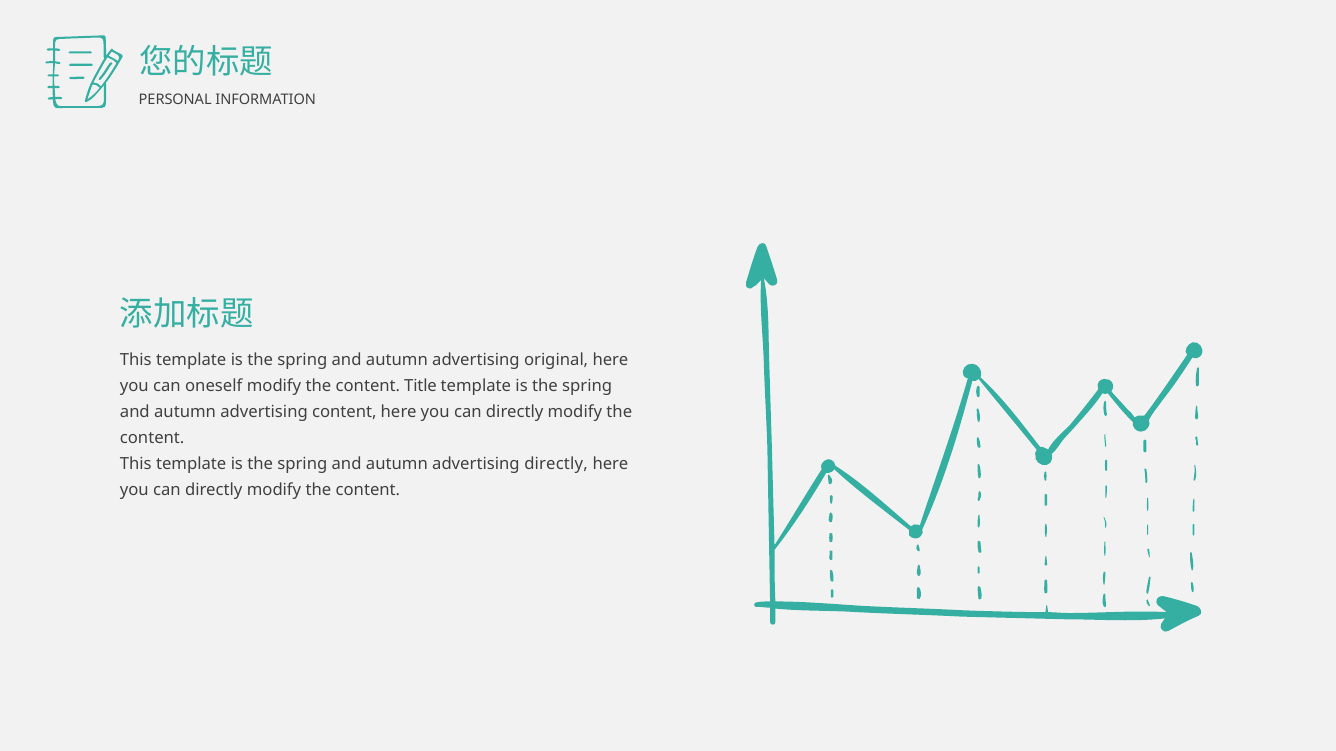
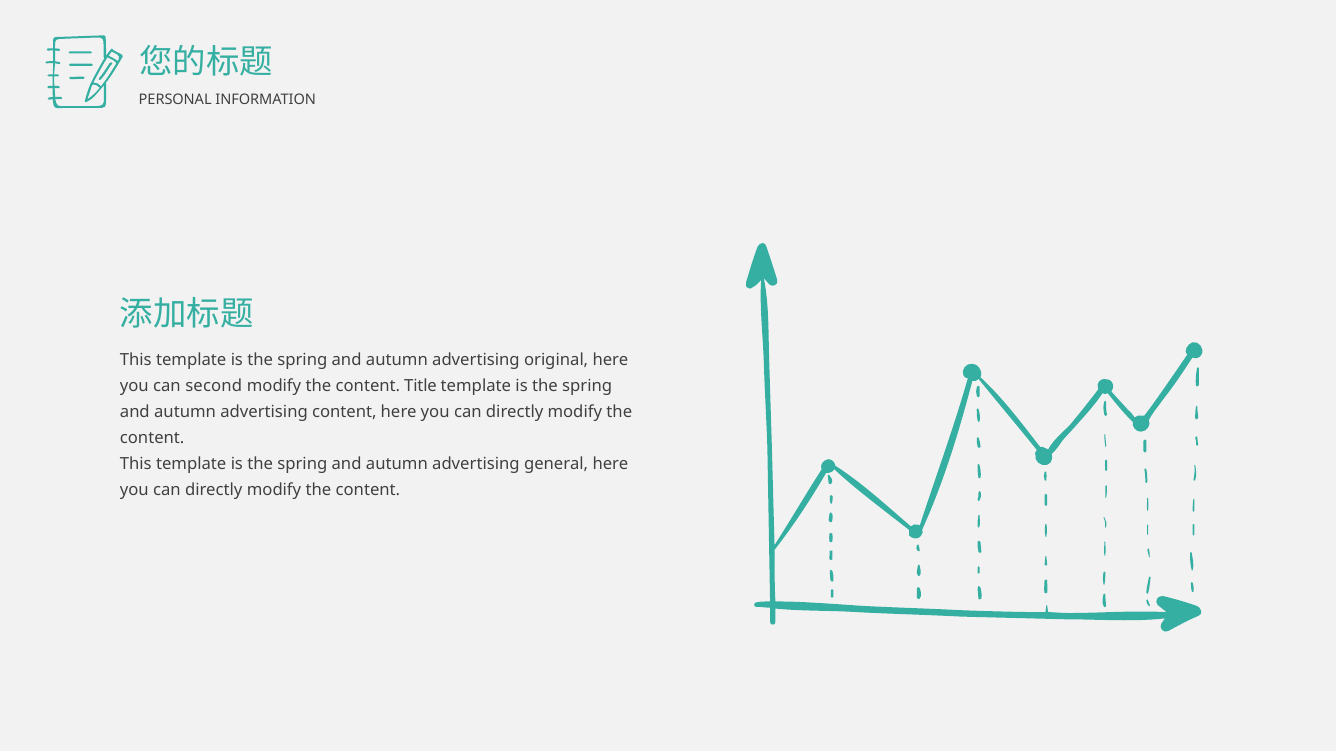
oneself: oneself -> second
advertising directly: directly -> general
